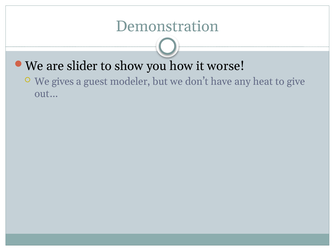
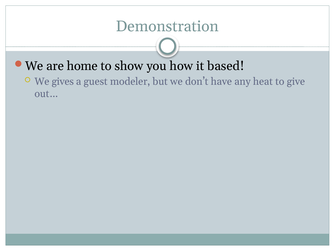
slider: slider -> home
worse: worse -> based
